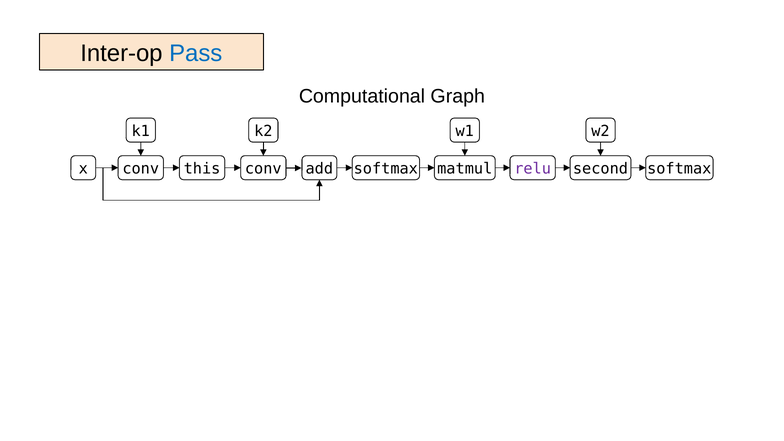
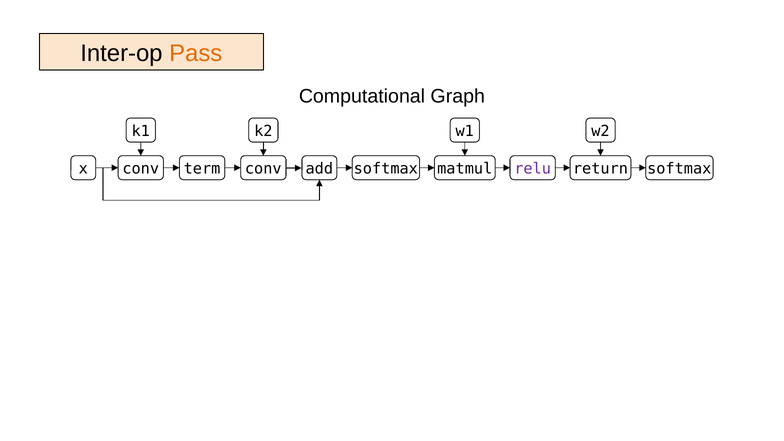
Pass colour: blue -> orange
this: this -> term
second: second -> return
